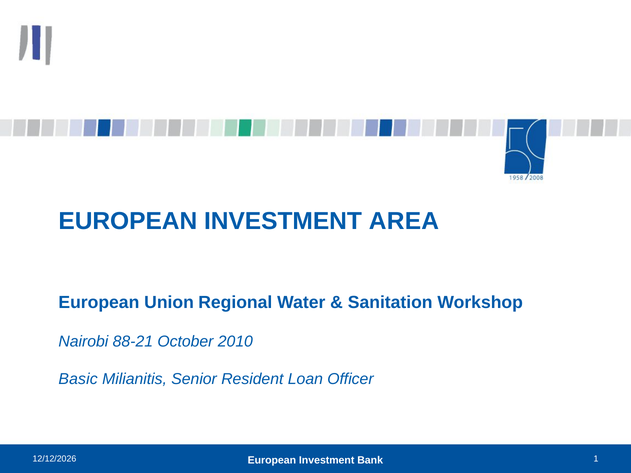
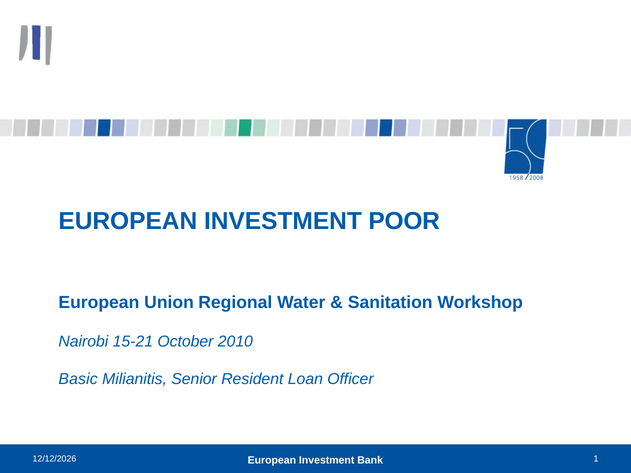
AREA: AREA -> POOR
88-21: 88-21 -> 15-21
